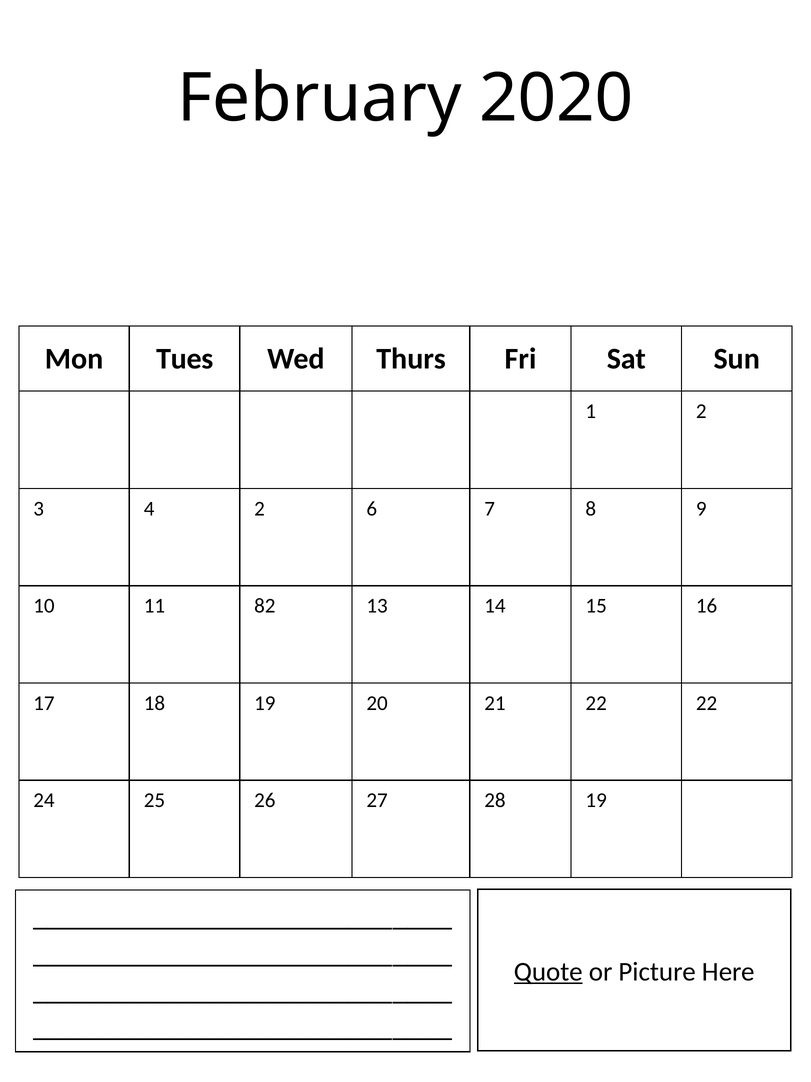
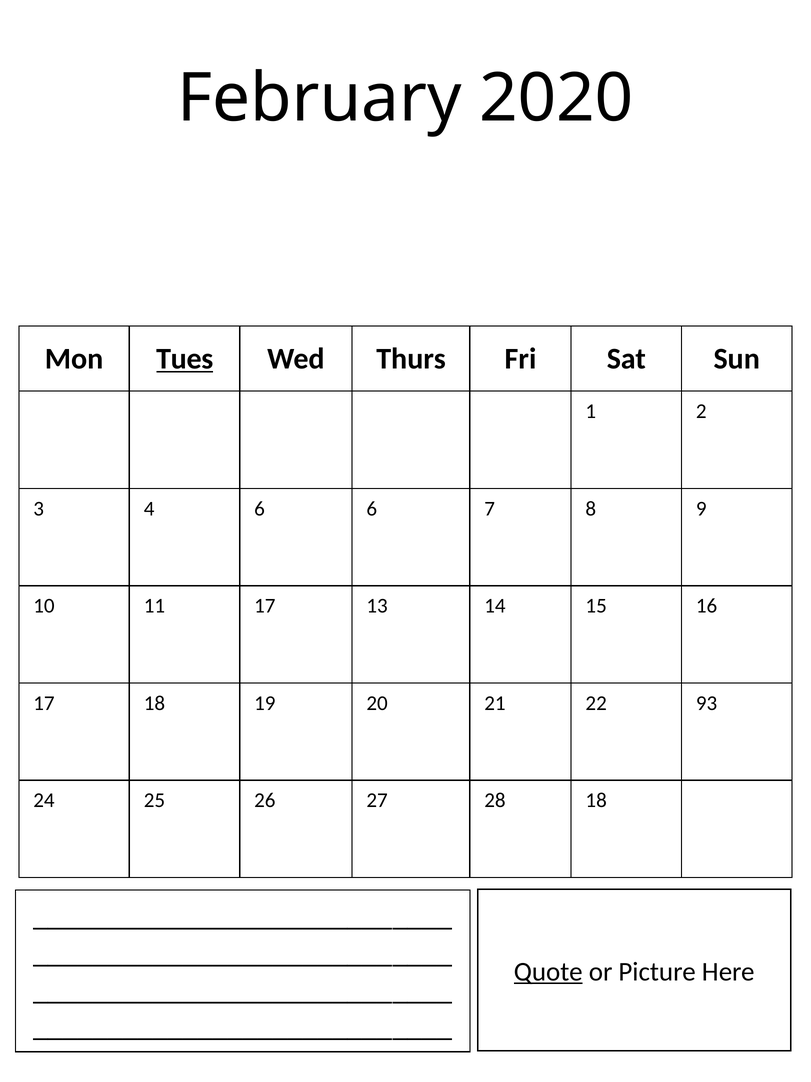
Tues underline: none -> present
4 2: 2 -> 6
11 82: 82 -> 17
22 22: 22 -> 93
28 19: 19 -> 18
